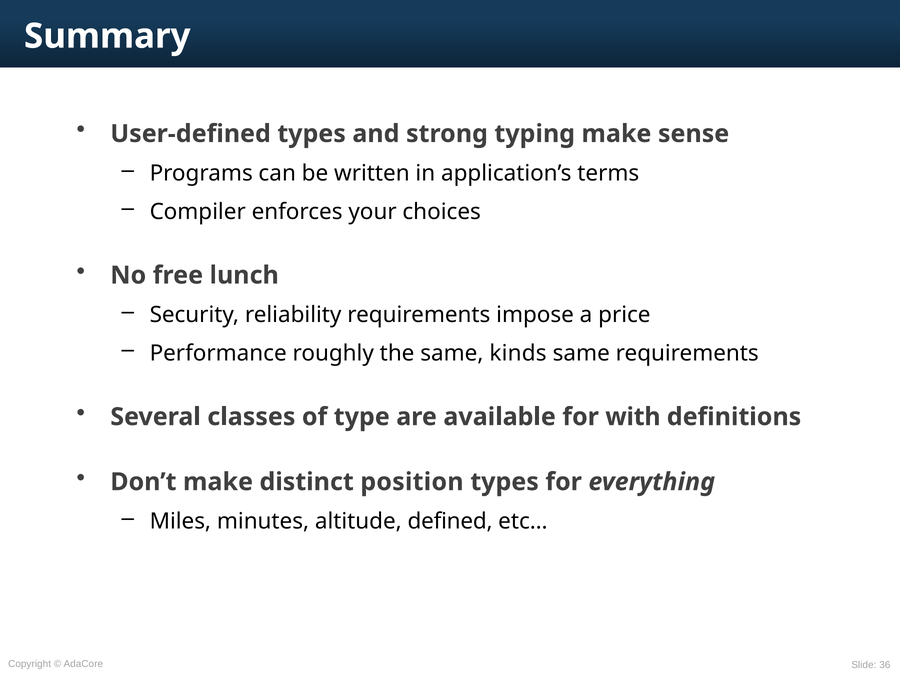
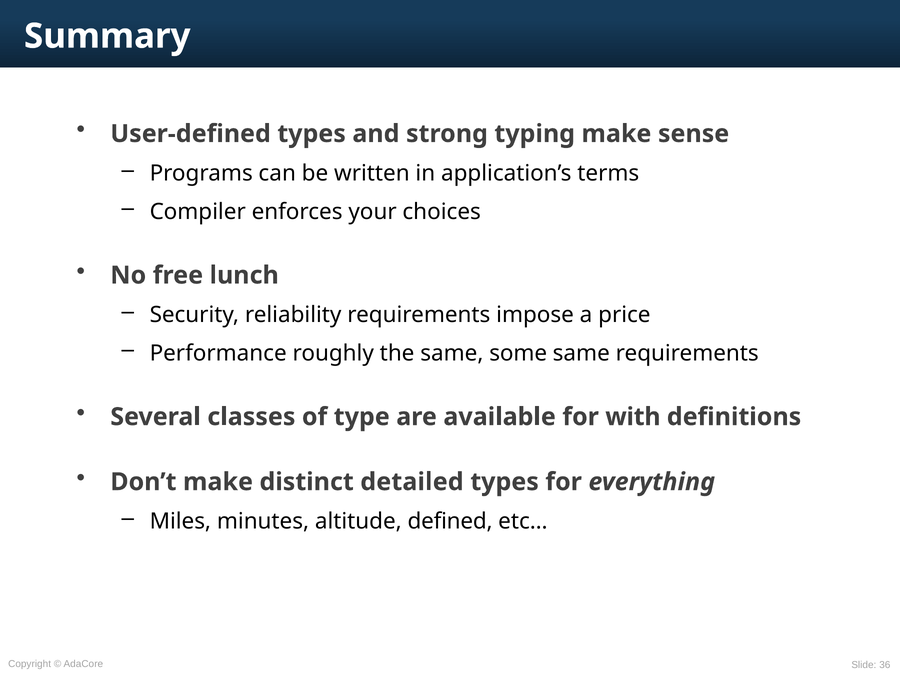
kinds: kinds -> some
position: position -> detailed
